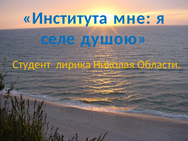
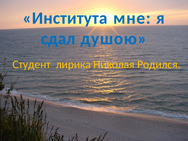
селе: селе -> сдал
Области: Области -> Родился
